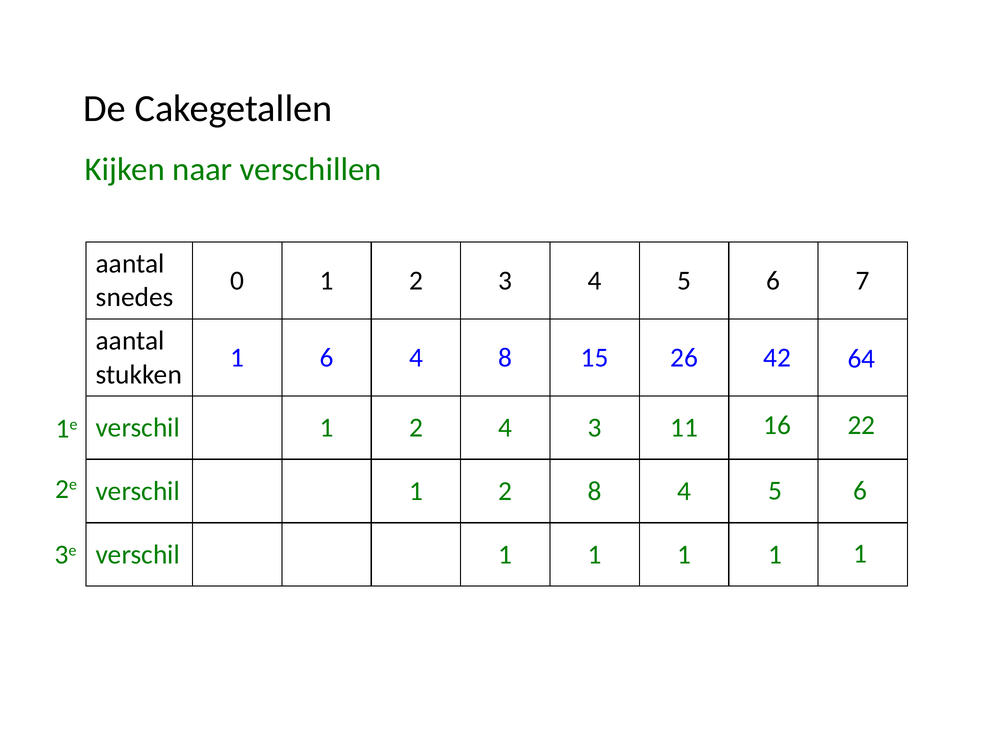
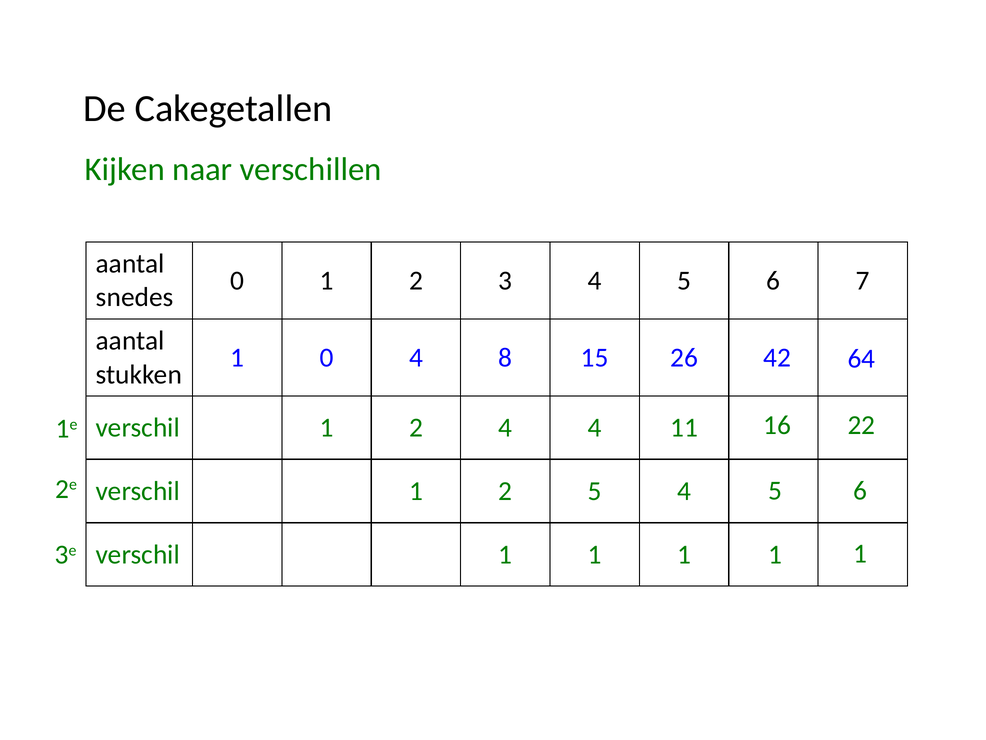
6 at (327, 357): 6 -> 0
4 3: 3 -> 4
2 8: 8 -> 5
